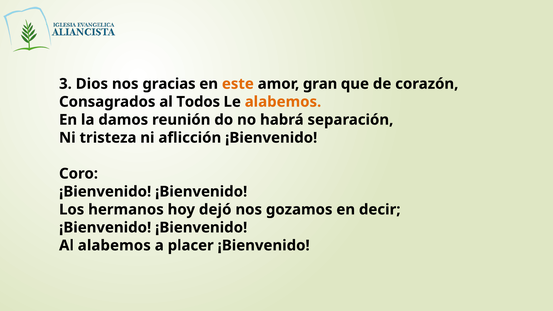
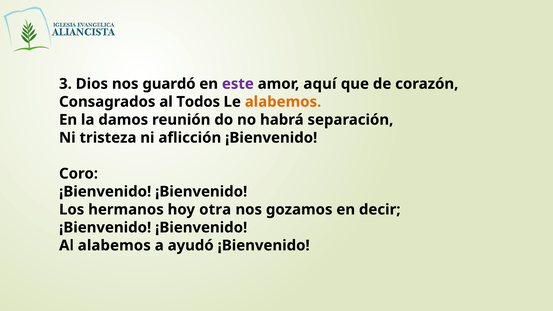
gracias: gracias -> guardó
este colour: orange -> purple
gran: gran -> aquí
dejó: dejó -> otra
placer: placer -> ayudó
